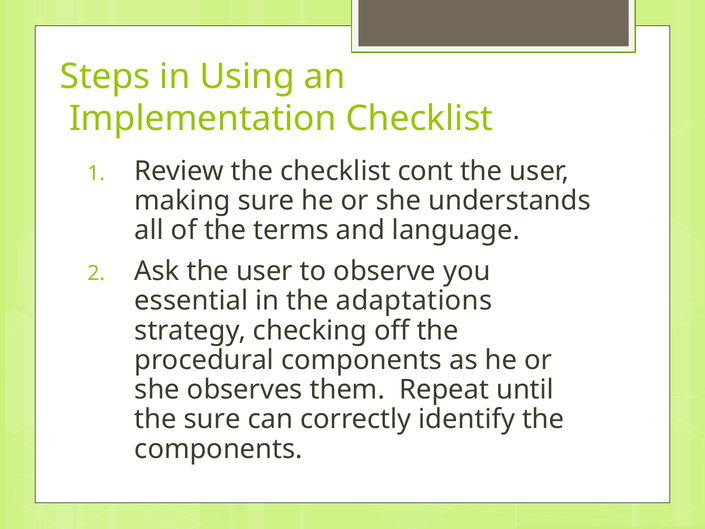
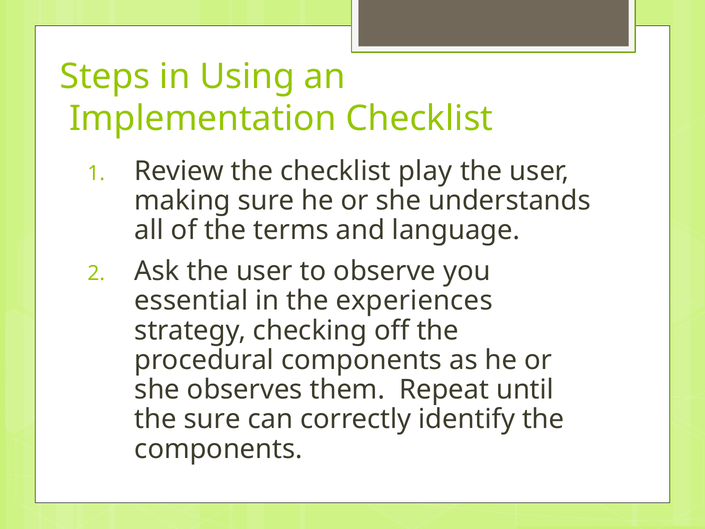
cont: cont -> play
adaptations: adaptations -> experiences
